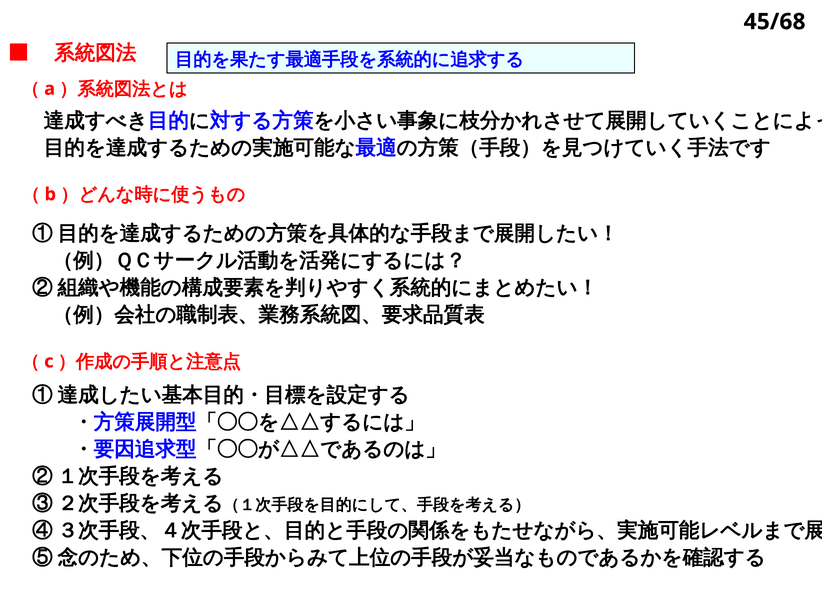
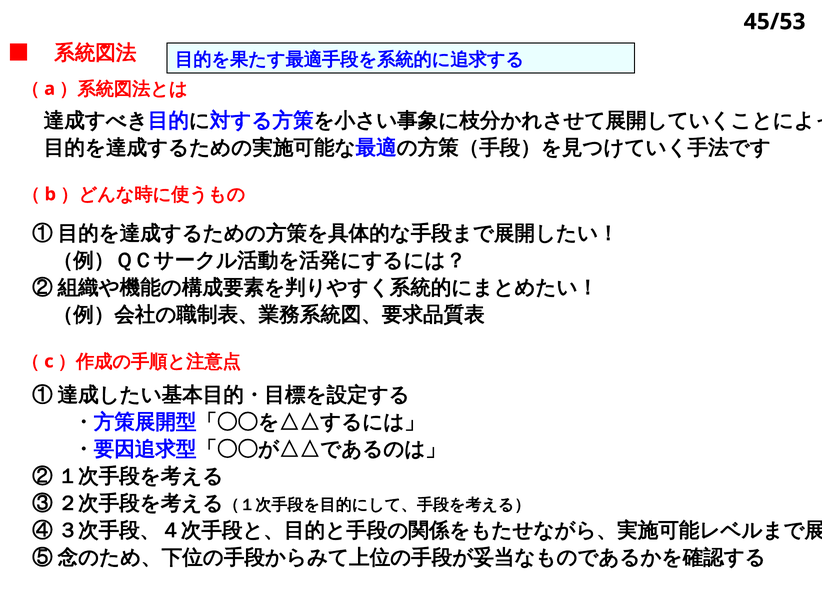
45/68: 45/68 -> 45/53
